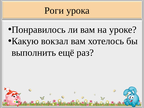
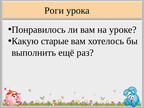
вокзал: вокзал -> старые
